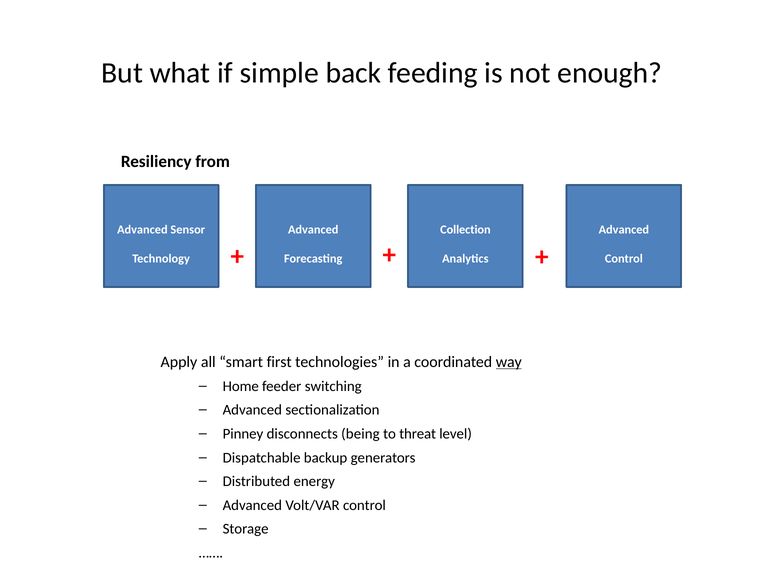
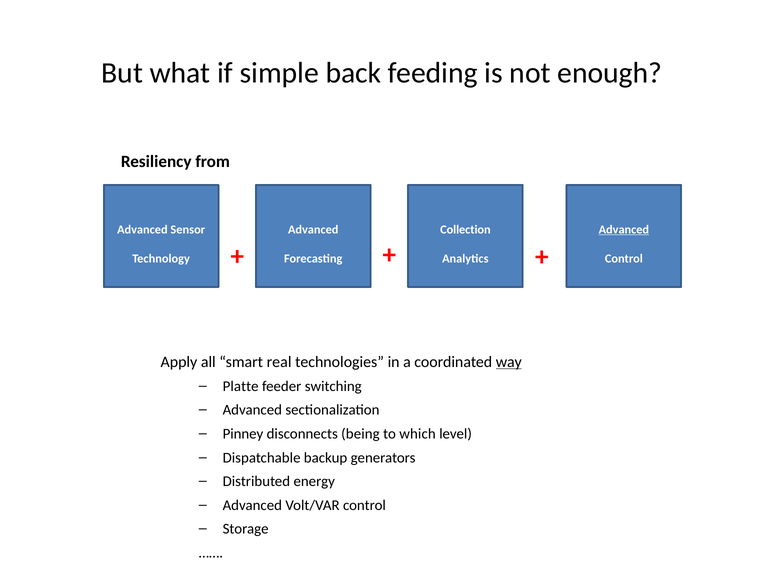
Advanced at (624, 230) underline: none -> present
first: first -> real
Home: Home -> Platte
threat: threat -> which
